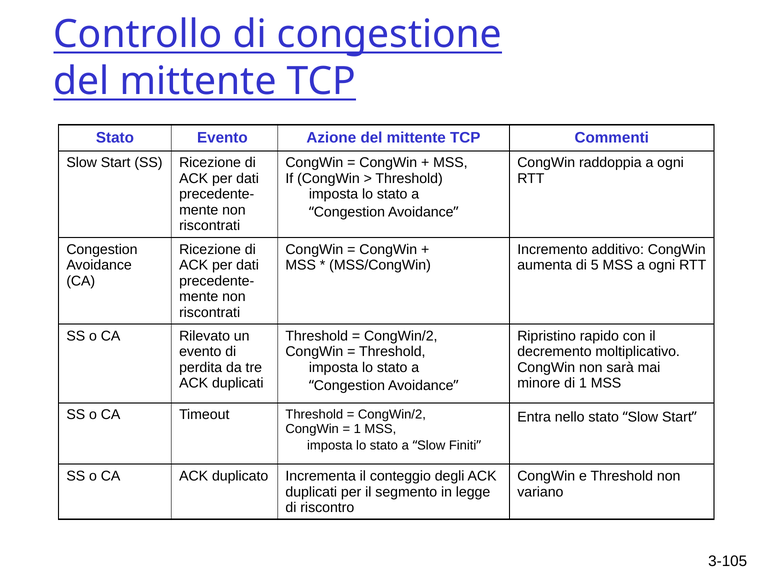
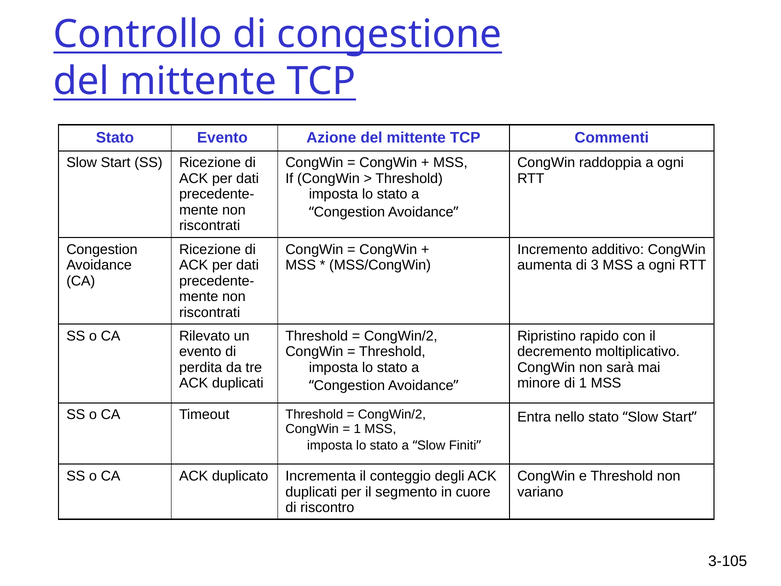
5: 5 -> 3
legge: legge -> cuore
